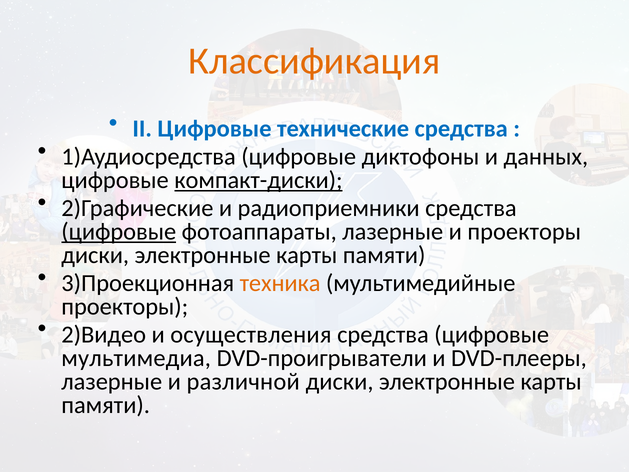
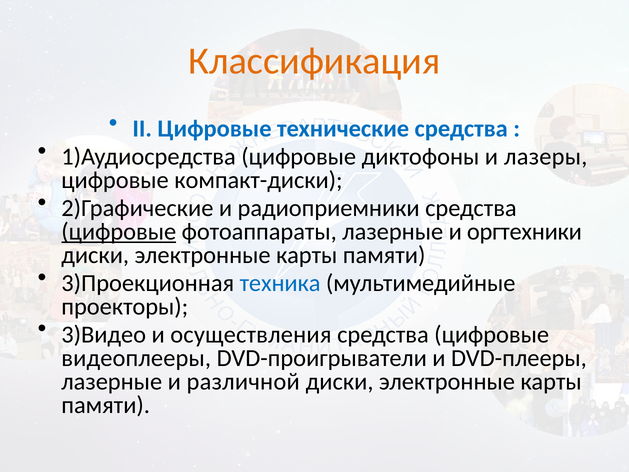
данных: данных -> лазеры
компакт-диски underline: present -> none
и проекторы: проекторы -> оргтехники
техника colour: orange -> blue
2)Видео: 2)Видео -> 3)Видео
мультимедиа: мультимедиа -> видеоплееры
